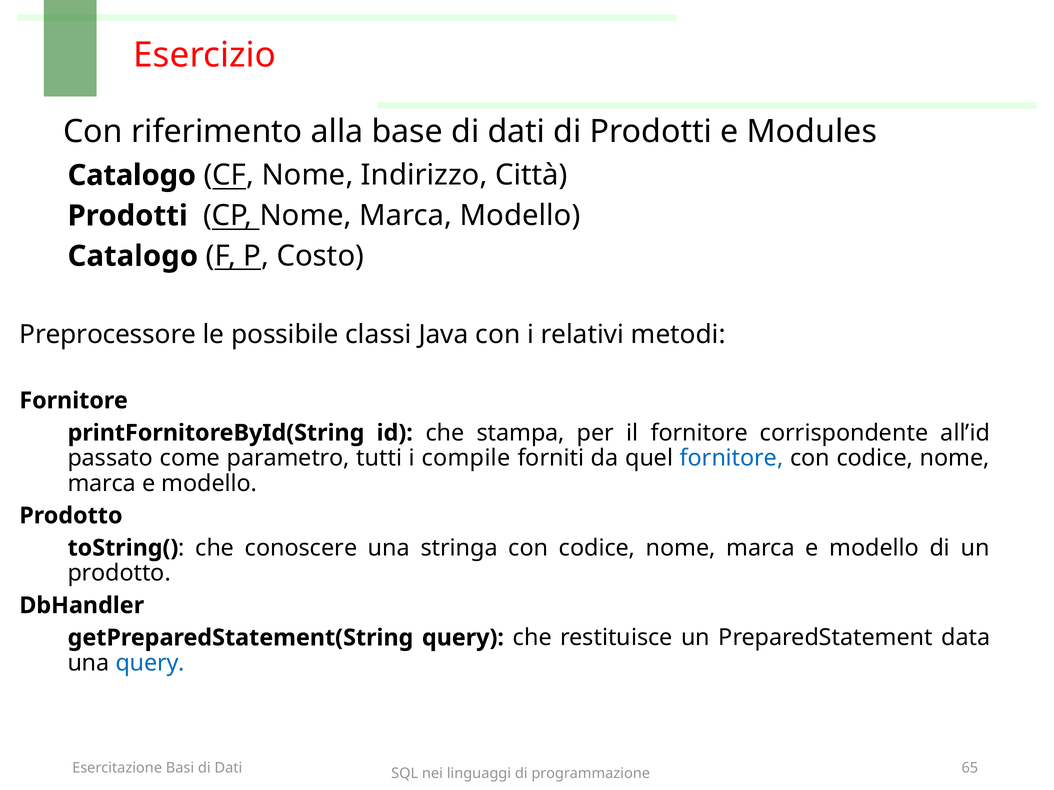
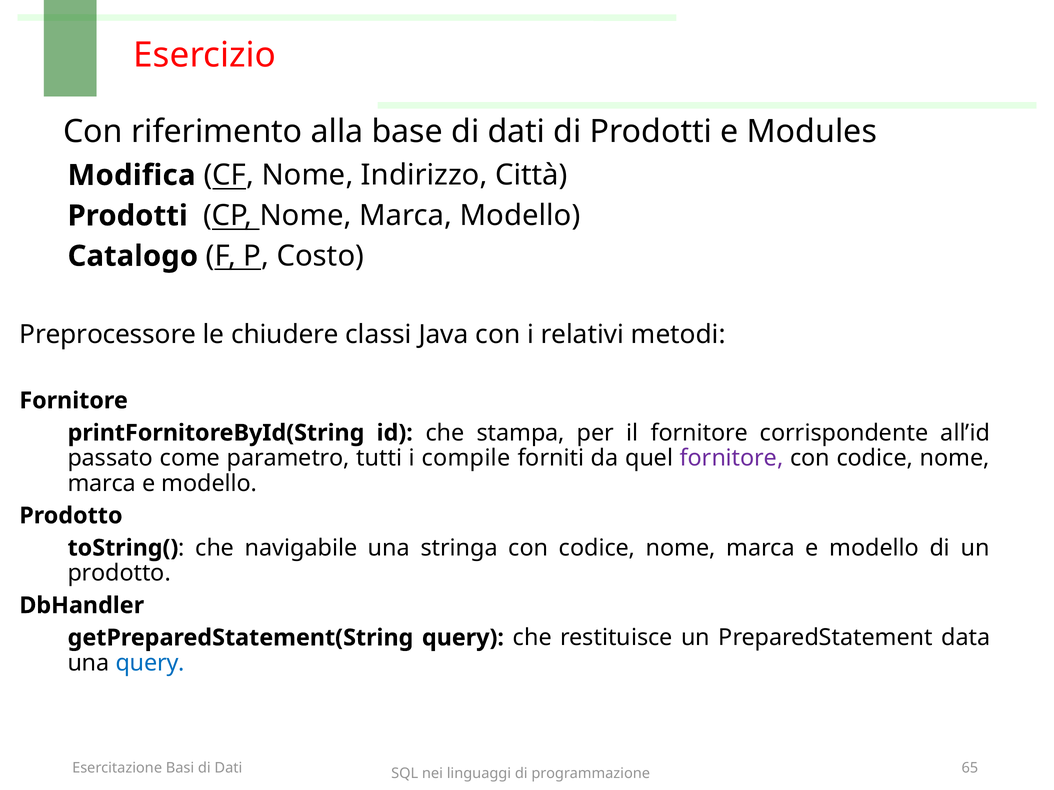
Catalogo at (132, 175): Catalogo -> Modifica
possibile: possibile -> chiudere
fornitore at (732, 458) colour: blue -> purple
conoscere: conoscere -> navigabile
